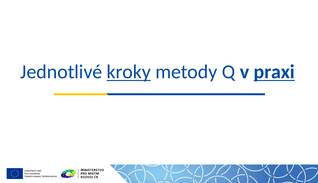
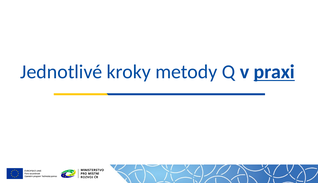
kroky underline: present -> none
